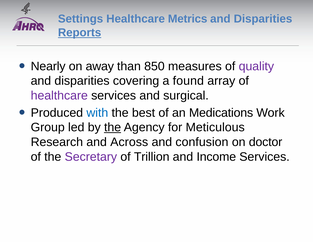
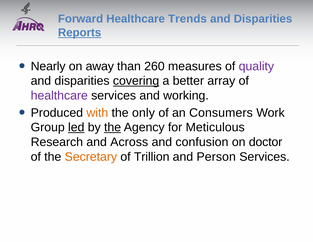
Settings: Settings -> Forward
Metrics: Metrics -> Trends
850: 850 -> 260
covering underline: none -> present
found: found -> better
surgical: surgical -> working
with colour: blue -> orange
best: best -> only
Medications: Medications -> Consumers
led underline: none -> present
Secretary colour: purple -> orange
Income: Income -> Person
